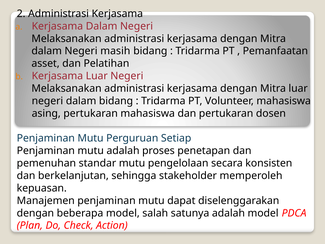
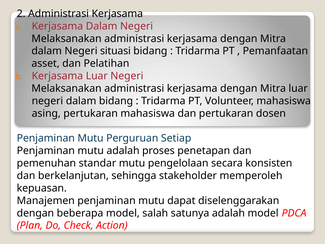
masih: masih -> situasi
